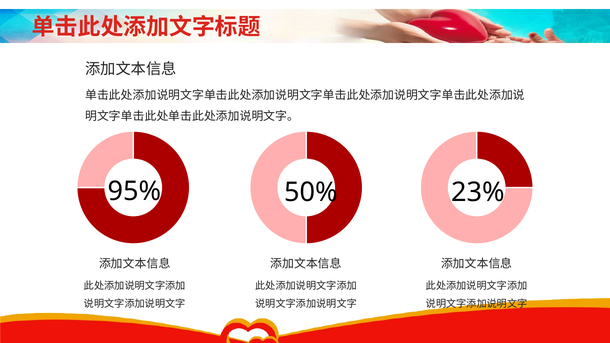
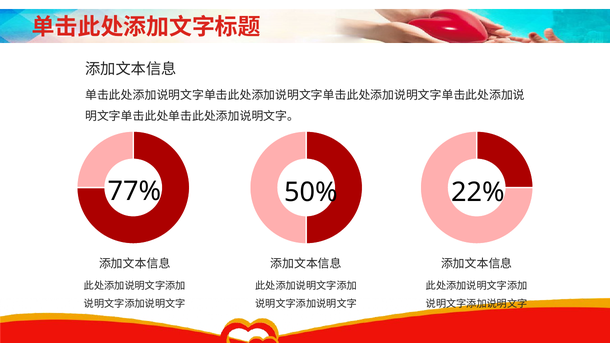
95%: 95% -> 77%
23%: 23% -> 22%
